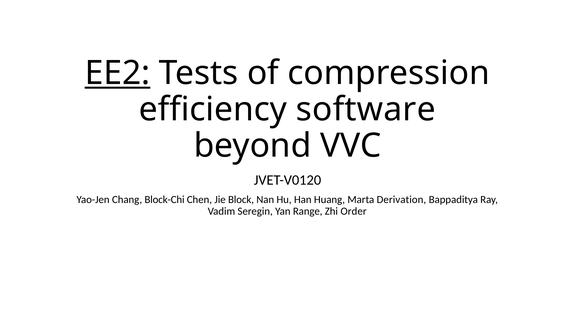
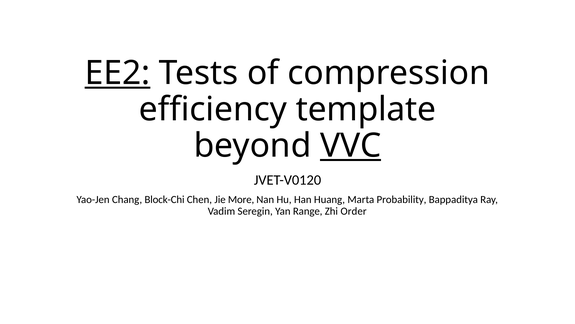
software: software -> template
VVC underline: none -> present
Block: Block -> More
Derivation: Derivation -> Probability
